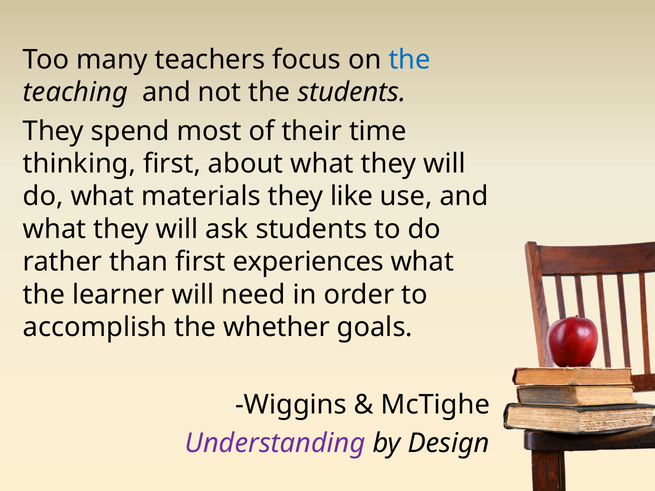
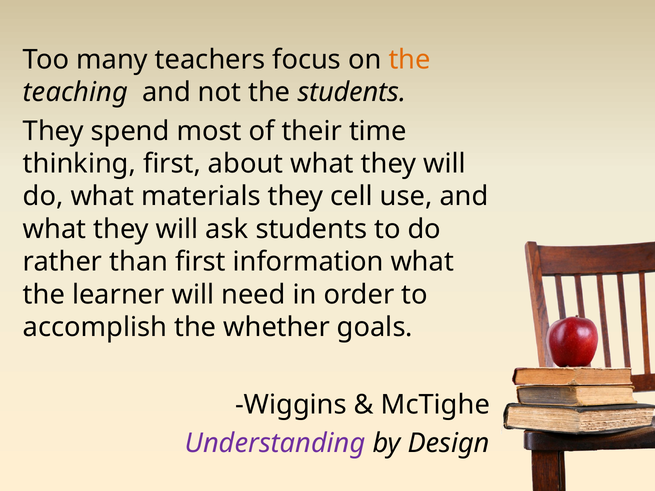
the at (410, 60) colour: blue -> orange
like: like -> cell
experiences: experiences -> information
